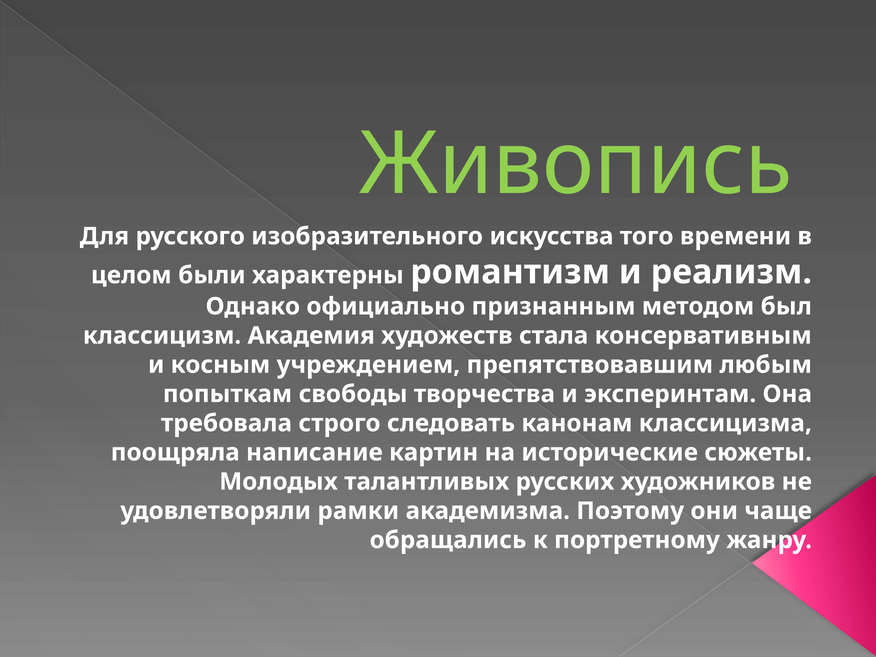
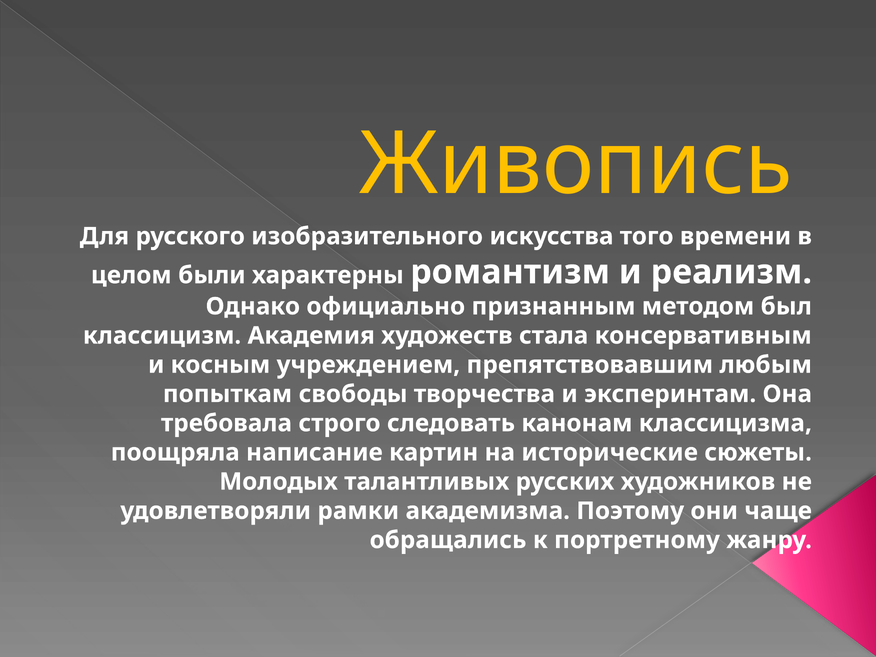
Живопись colour: light green -> yellow
